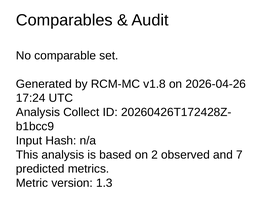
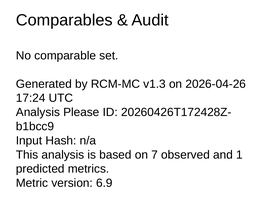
v1.8: v1.8 -> v1.3
Collect: Collect -> Please
2: 2 -> 7
7: 7 -> 1
1.3: 1.3 -> 6.9
